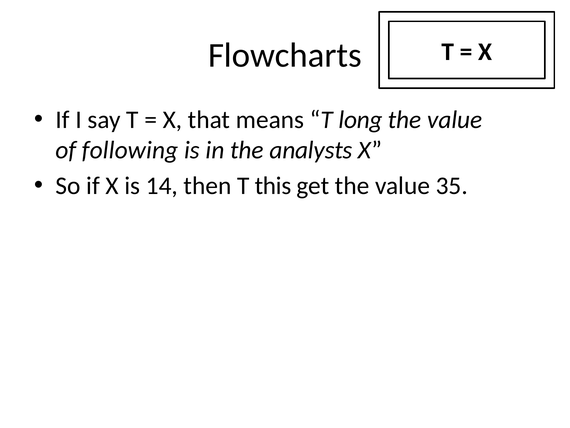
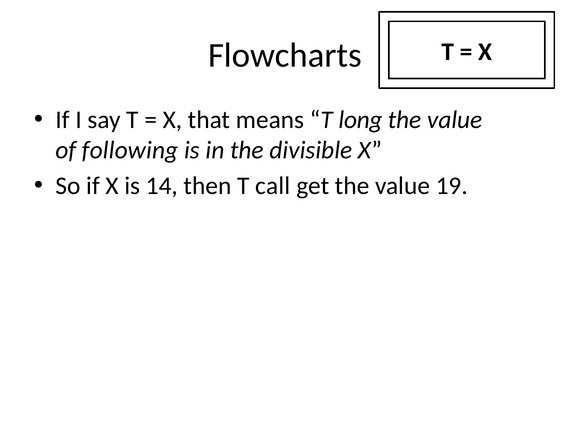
analysts: analysts -> divisible
this: this -> call
35: 35 -> 19
